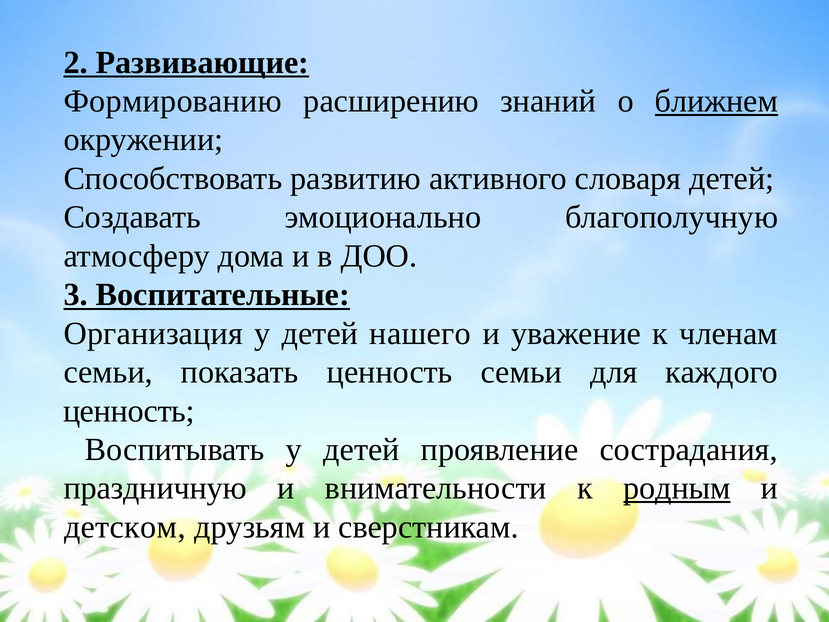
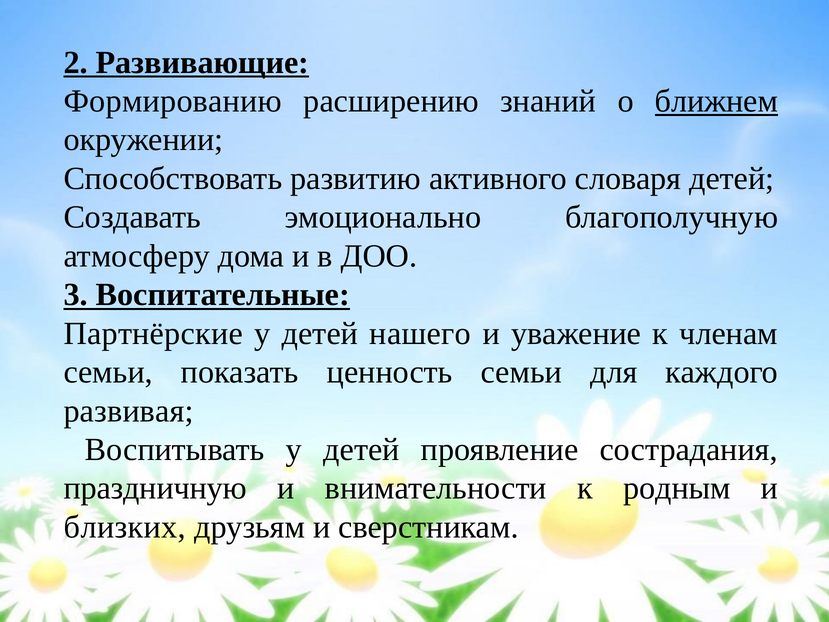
Организация: Организация -> Партнёрские
ценность at (129, 411): ценность -> развивая
родным underline: present -> none
детском: детском -> близких
